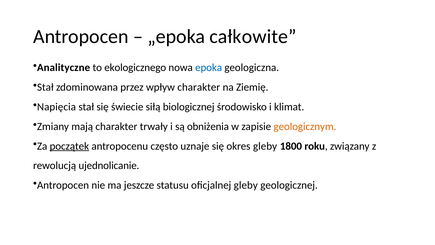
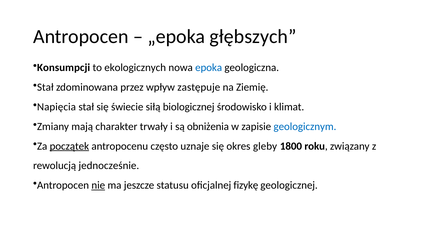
całkowite: całkowite -> głębszych
Analityczne: Analityczne -> Konsumpcji
ekologicznego: ekologicznego -> ekologicznych
wpływ charakter: charakter -> zastępuje
geologicznym colour: orange -> blue
ujednolicanie: ujednolicanie -> jednocześnie
nie underline: none -> present
oficjalnej gleby: gleby -> fizykę
